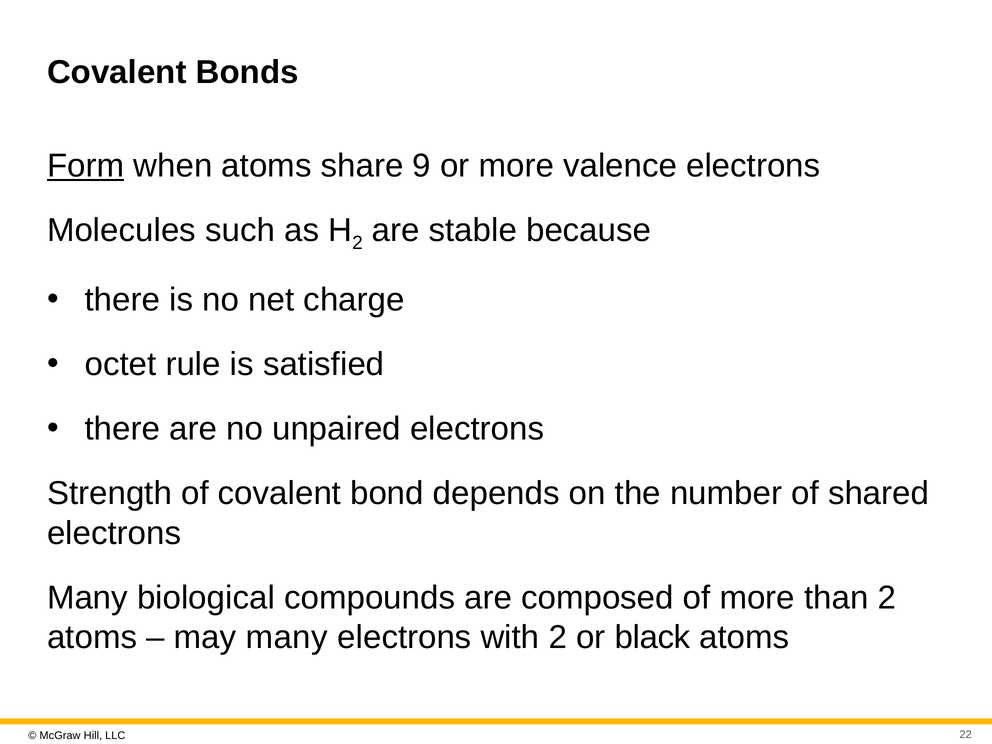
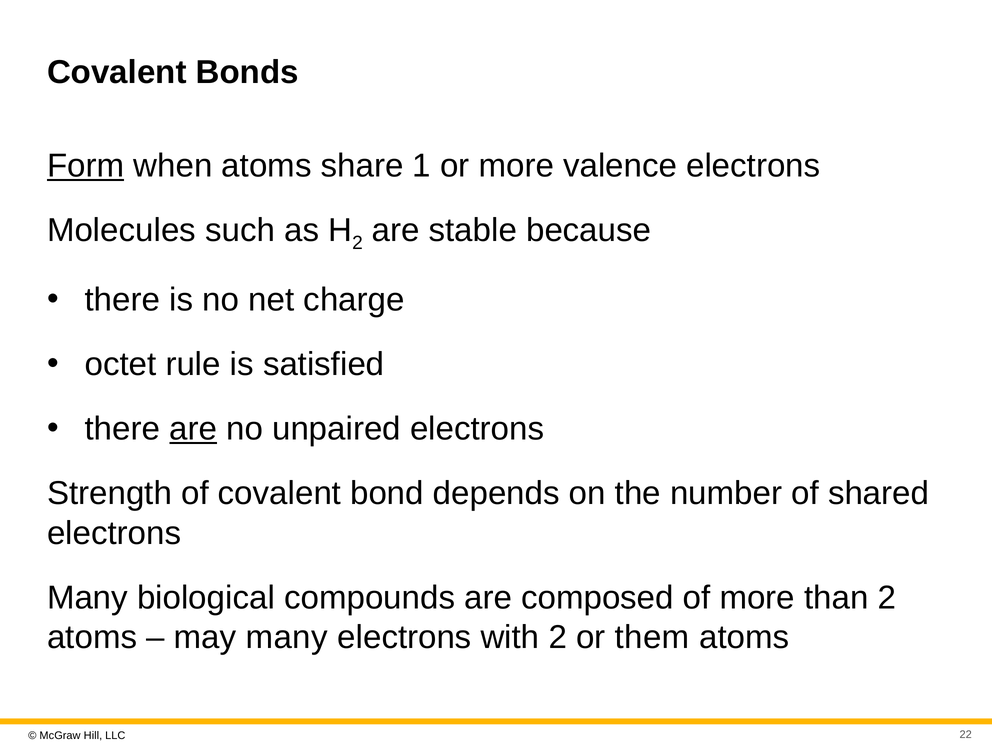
9: 9 -> 1
are at (193, 429) underline: none -> present
black: black -> them
